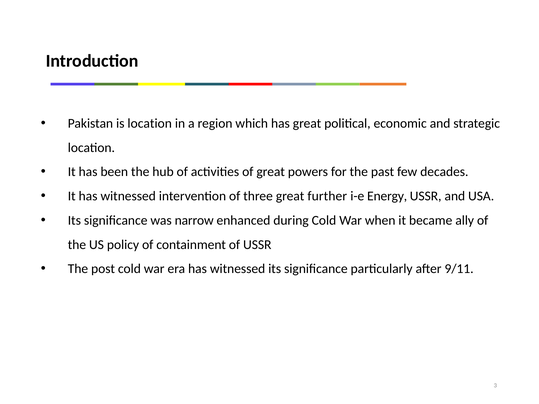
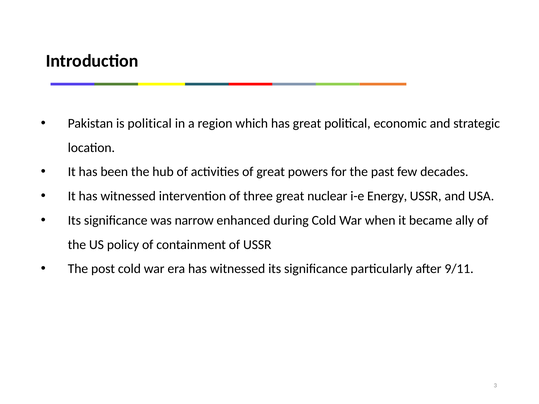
is location: location -> political
further: further -> nuclear
